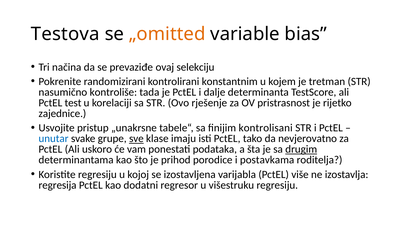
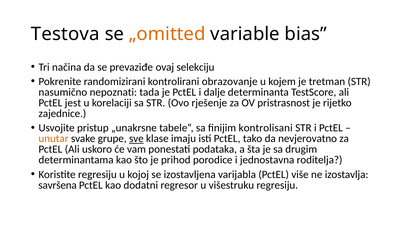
konstantnim: konstantnim -> obrazovanje
kontroliše: kontroliše -> nepoznati
test: test -> jest
unutar colour: blue -> orange
drugim underline: present -> none
postavkama: postavkama -> jednostavna
regresija: regresija -> savršena
